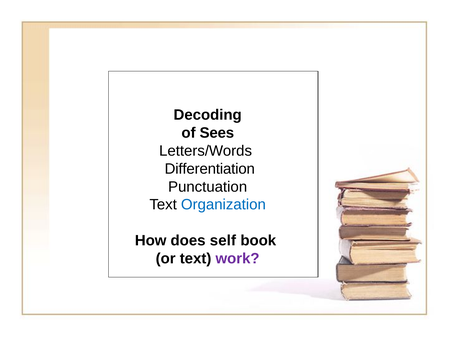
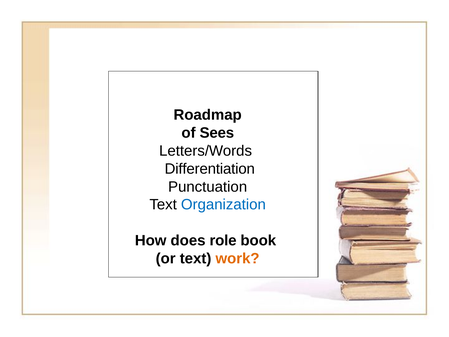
Decoding: Decoding -> Roadmap
self: self -> role
work colour: purple -> orange
